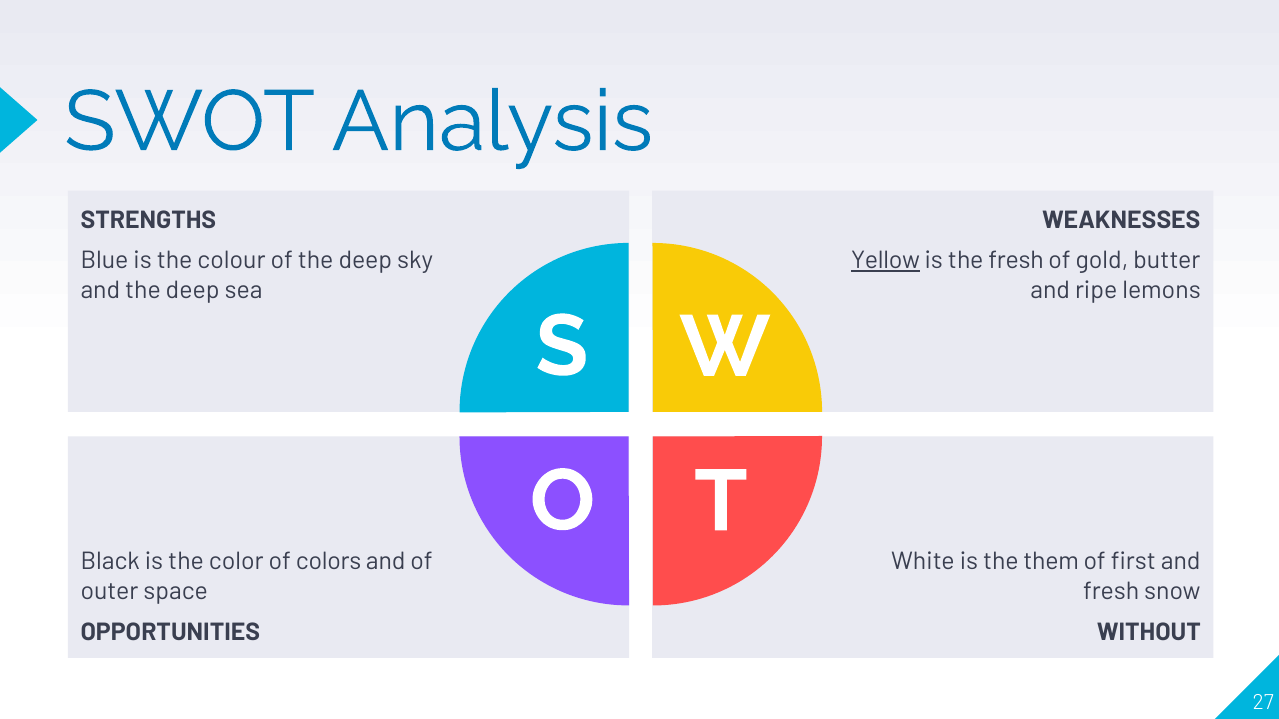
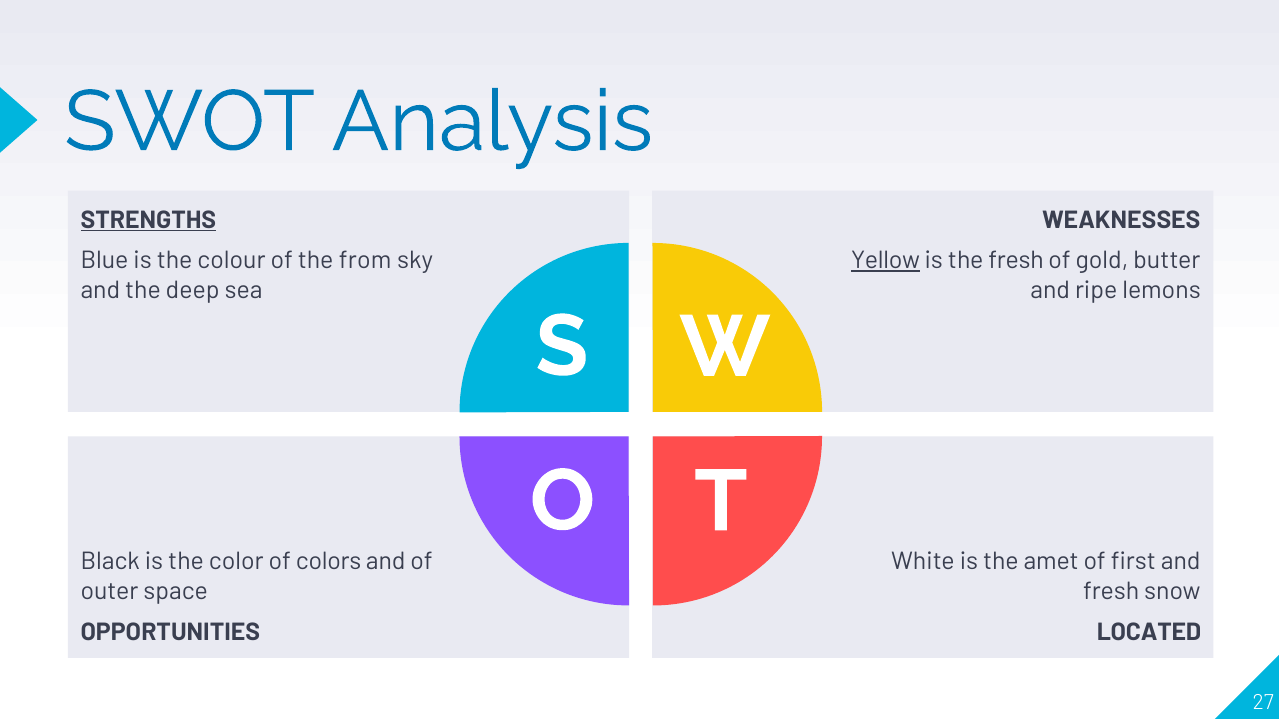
STRENGTHS underline: none -> present
of the deep: deep -> from
them: them -> amet
WITHOUT: WITHOUT -> LOCATED
